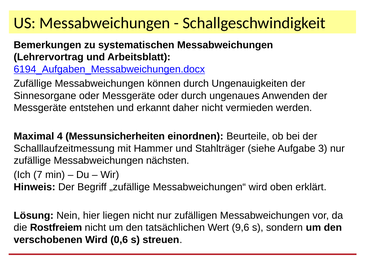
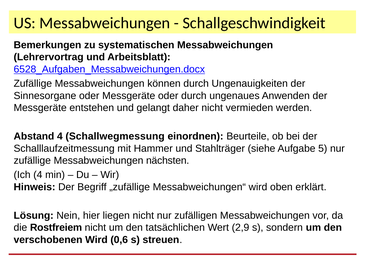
6194_Aufgaben_Messabweichungen.docx: 6194_Aufgaben_Messabweichungen.docx -> 6528_Aufgaben_Messabweichungen.docx
erkannt: erkannt -> gelangt
Maximal: Maximal -> Abstand
Messunsicherheiten: Messunsicherheiten -> Schallwegmessung
3: 3 -> 5
Ich 7: 7 -> 4
9,6: 9,6 -> 2,9
